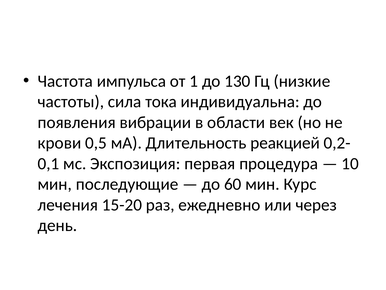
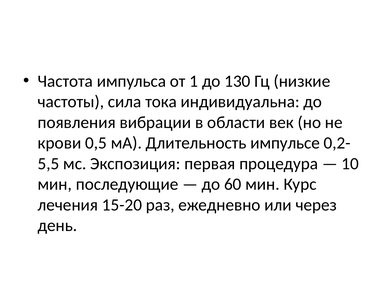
реакцией: реакцией -> импульсе
0,1: 0,1 -> 5,5
